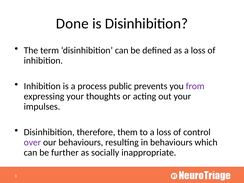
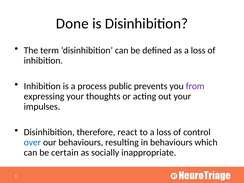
them: them -> react
over colour: purple -> blue
further: further -> certain
